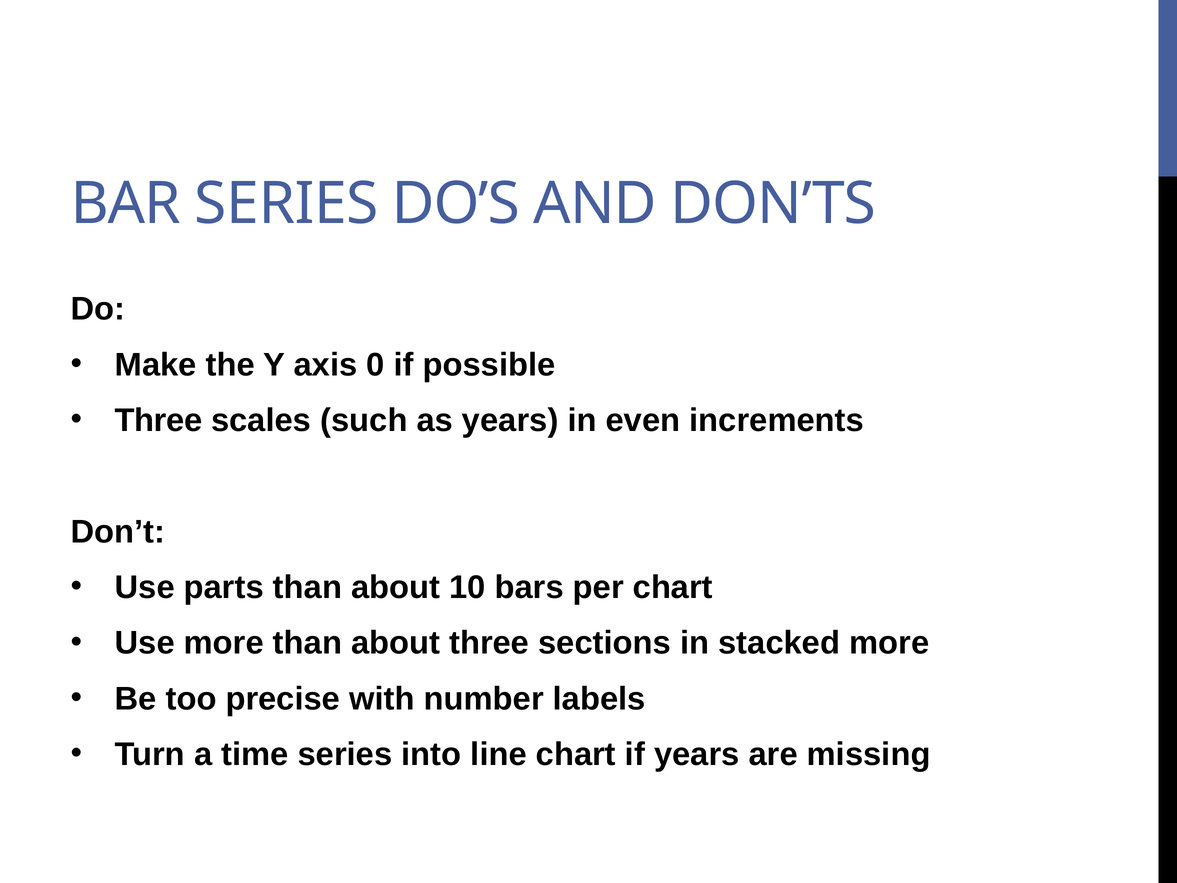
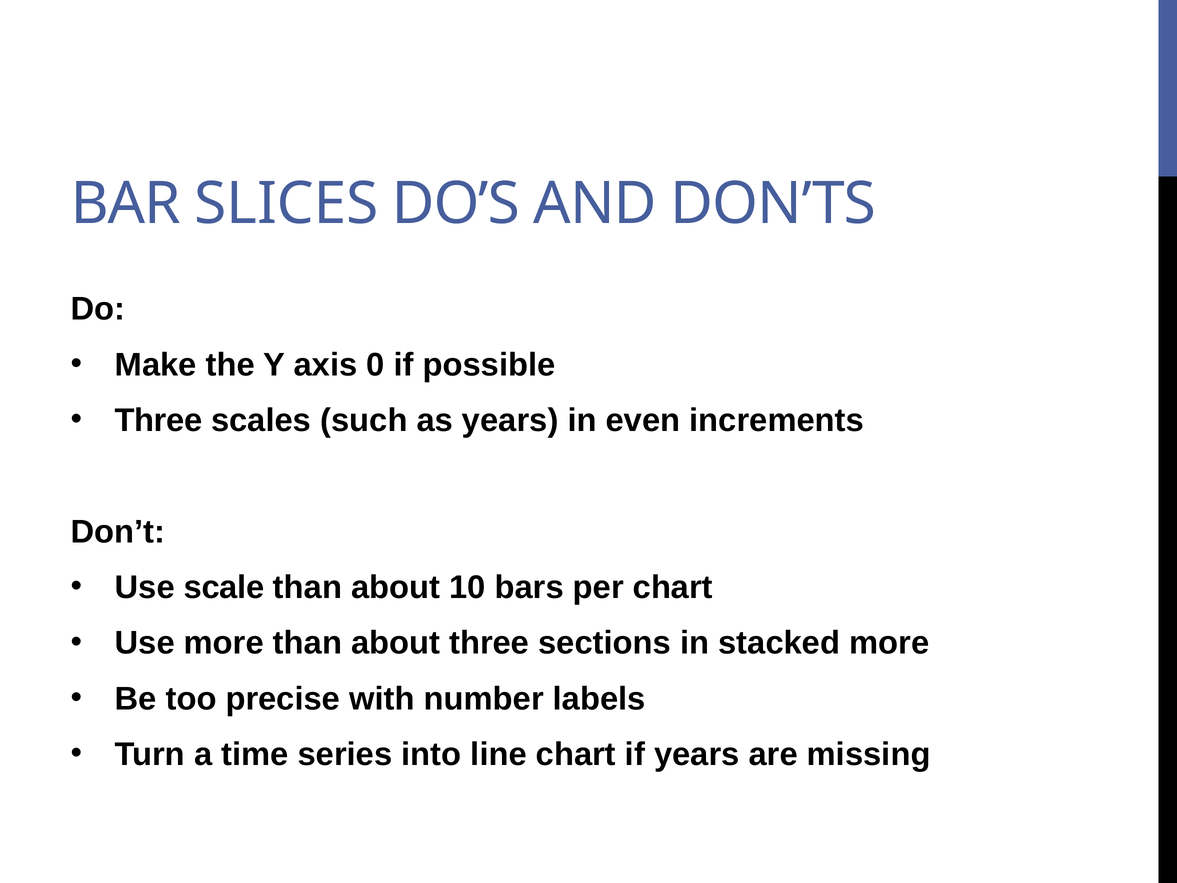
BAR SERIES: SERIES -> SLICES
parts: parts -> scale
